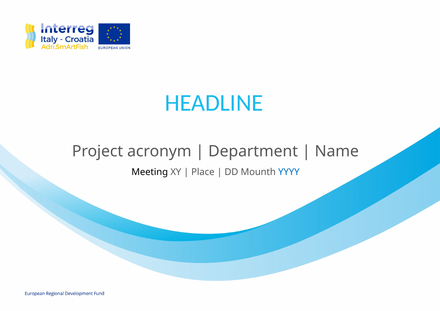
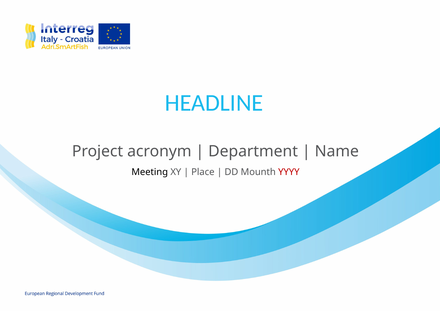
YYYY colour: blue -> red
